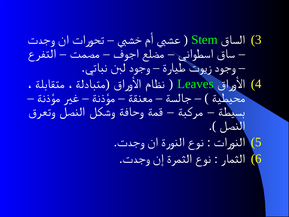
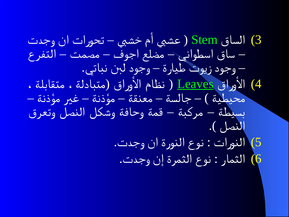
Leaves underline: none -> present
